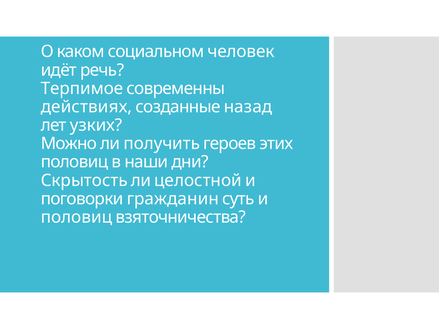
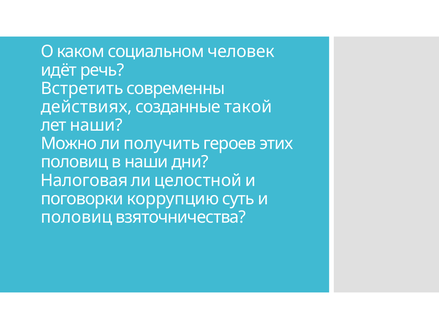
Терпимое: Терпимое -> Встретить
назад: назад -> такой
лет узких: узких -> наши
Скрытость: Скрытость -> Налоговая
гражданин: гражданин -> коррупцию
